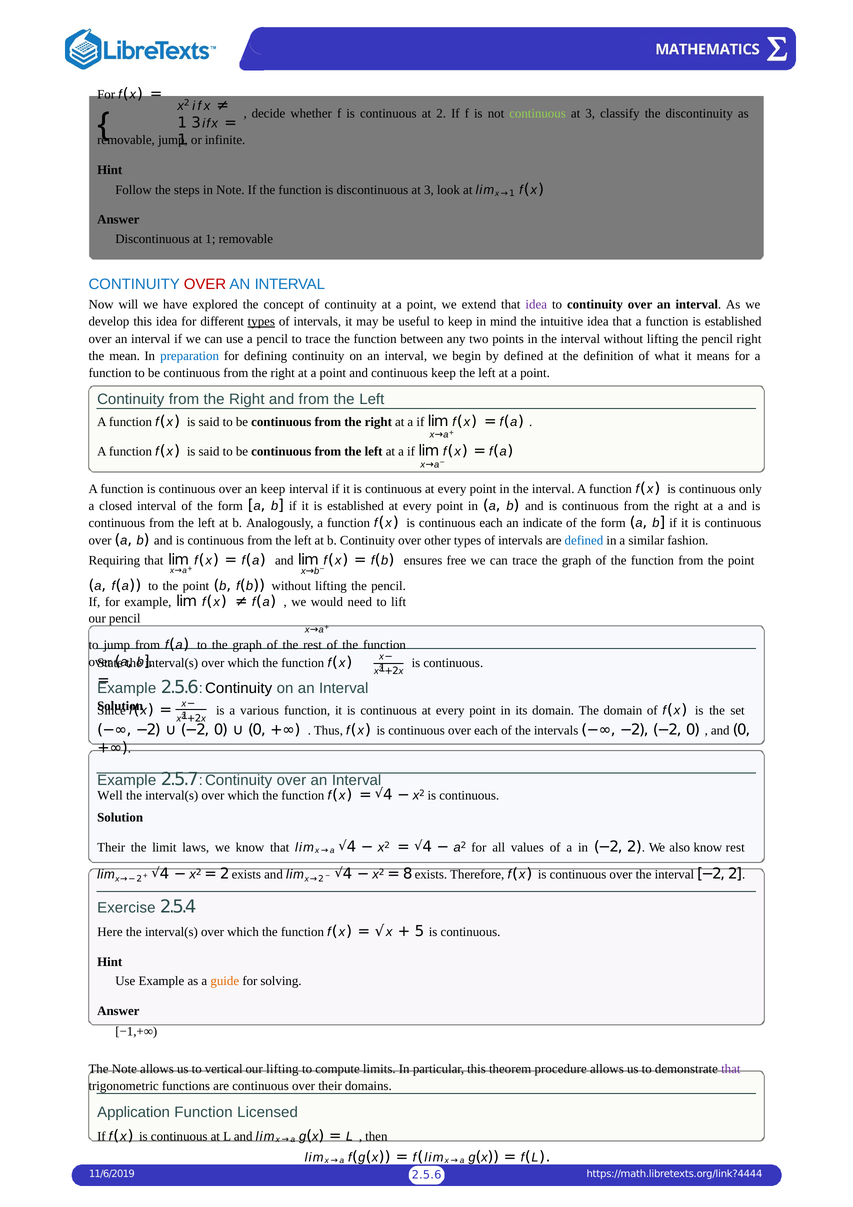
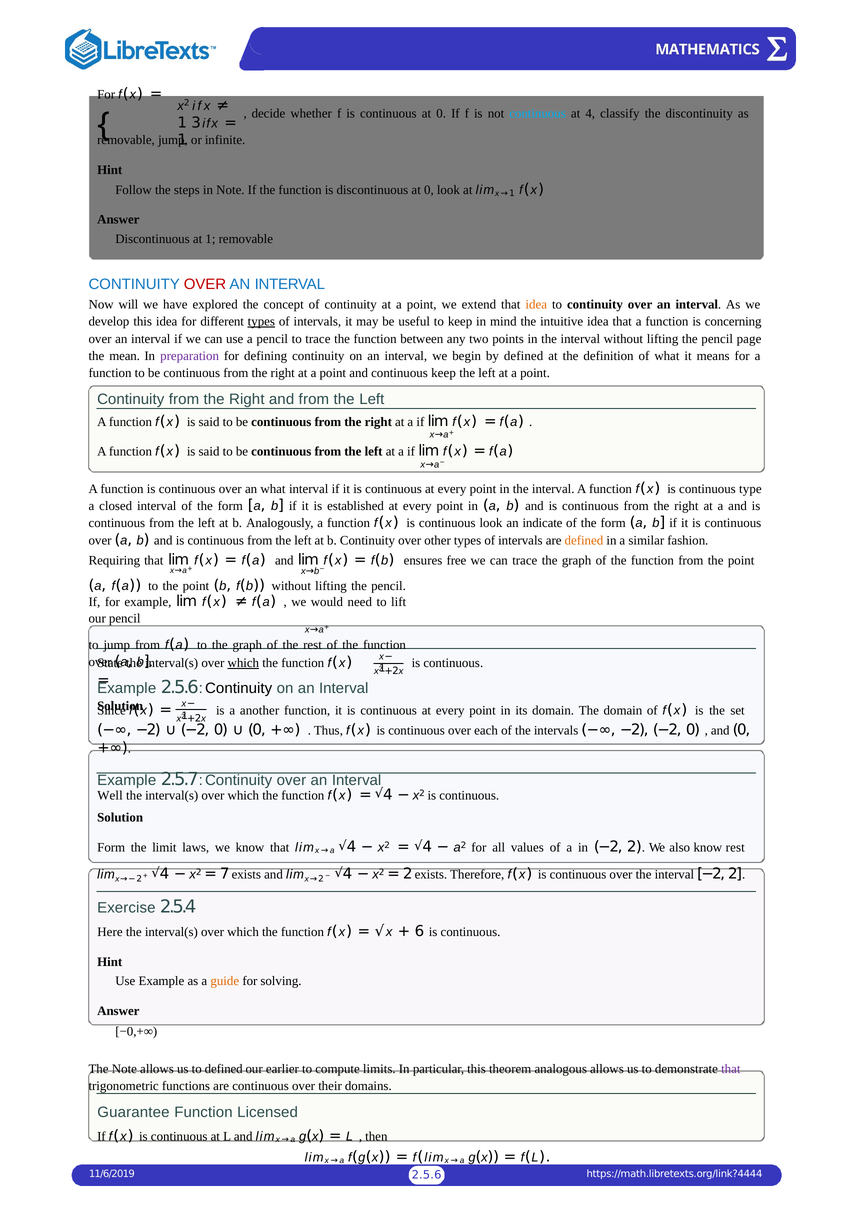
continuous at 2: 2 -> 0
continuous at (538, 113) colour: light green -> light blue
3 at (590, 113): 3 -> 4
discontinuous at 3: 3 -> 0
idea at (536, 304) colour: purple -> orange
function is established: established -> concerning
pencil right: right -> page
preparation colour: blue -> purple
an keep: keep -> what
only: only -> type
continuous each: each -> look
defined at (584, 540) colour: blue -> orange
which at (243, 663) underline: none -> present
various: various -> another
Their at (111, 847): Their -> Form
2 at (225, 874): 2 -> 7
8 at (408, 874): 8 -> 2
5: 5 -> 6
−1,+∞: −1,+∞ -> −0,+∞
to vertical: vertical -> defined
our lifting: lifting -> earlier
procedure: procedure -> analogous
Application: Application -> Guarantee
